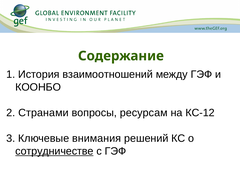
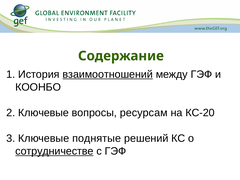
взаимоотношений underline: none -> present
2 Странами: Странами -> Ключевые
КС-12: КС-12 -> КС-20
внимания: внимания -> поднятые
